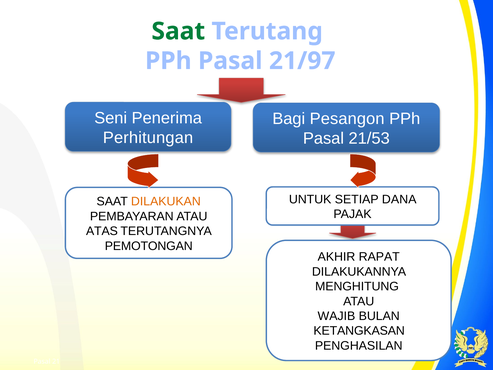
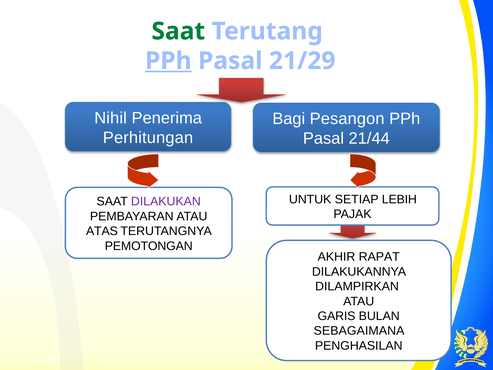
PPh at (168, 61) underline: none -> present
21/97: 21/97 -> 21/29
Seni: Seni -> Nihil
21/53: 21/53 -> 21/44
DANA: DANA -> LEBIH
DILAKUKAN colour: orange -> purple
MENGHITUNG: MENGHITUNG -> DILAMPIRKAN
WAJIB: WAJIB -> GARIS
KETANGKASAN: KETANGKASAN -> SEBAGAIMANA
